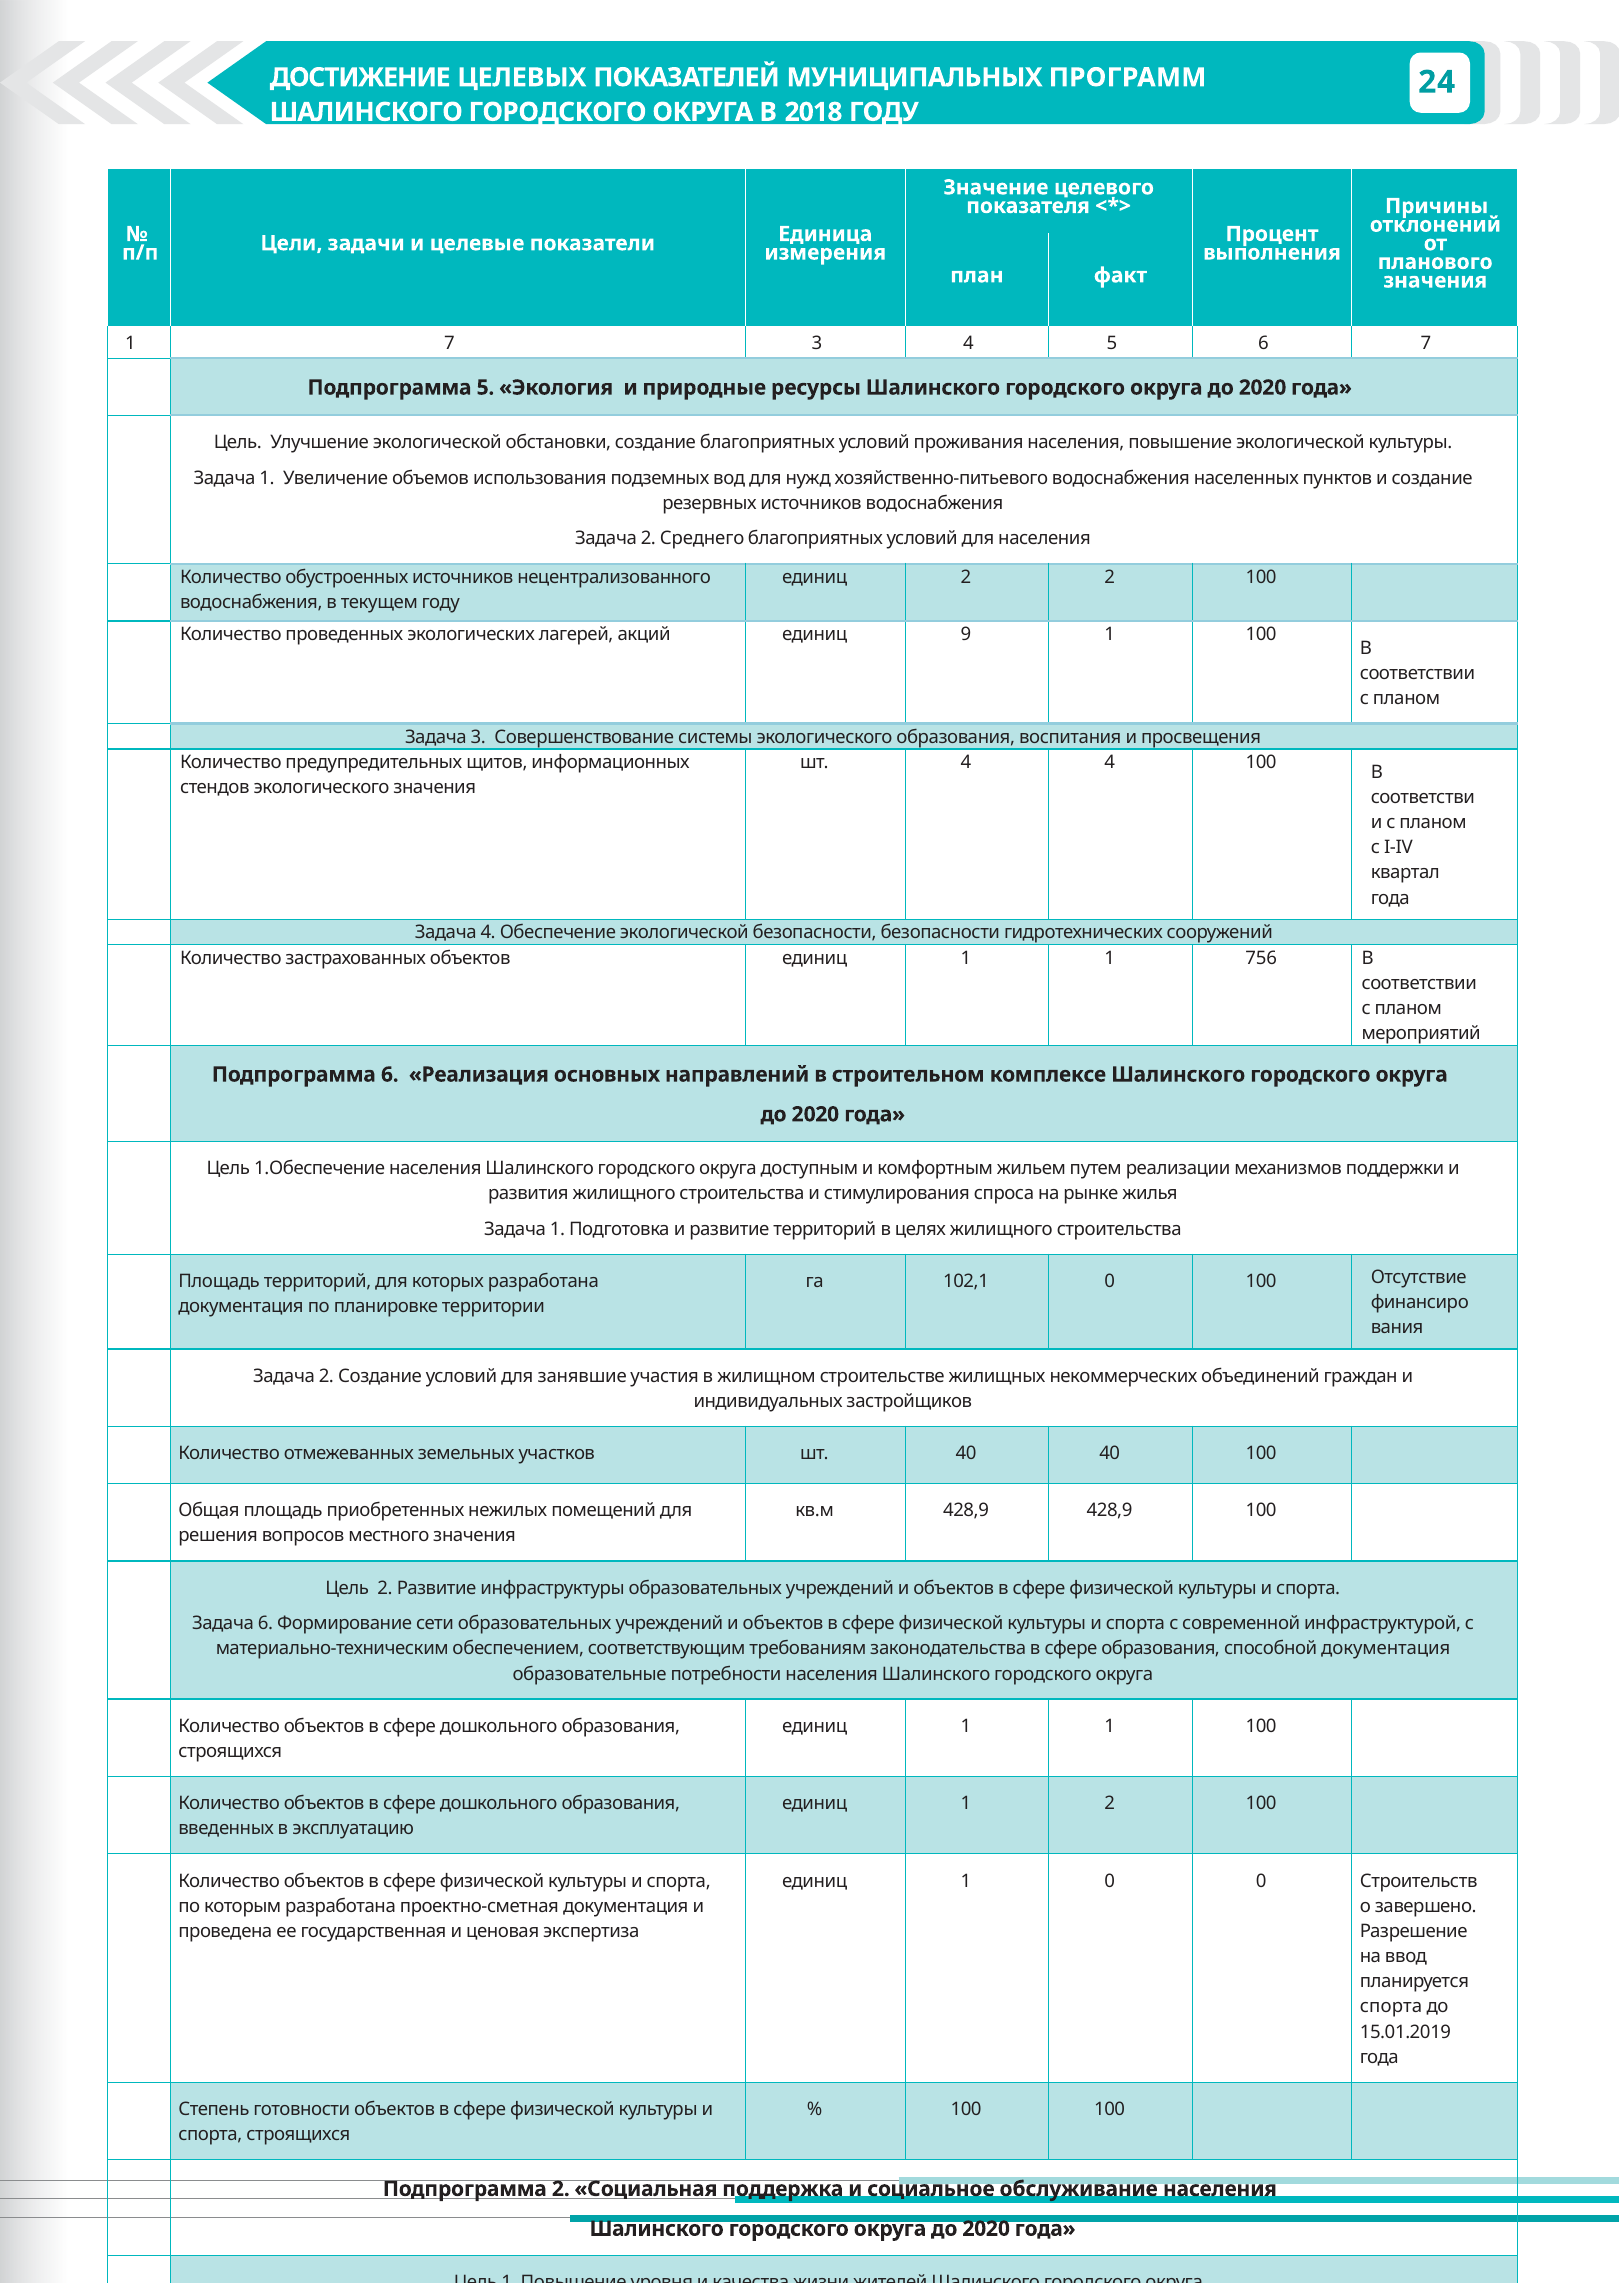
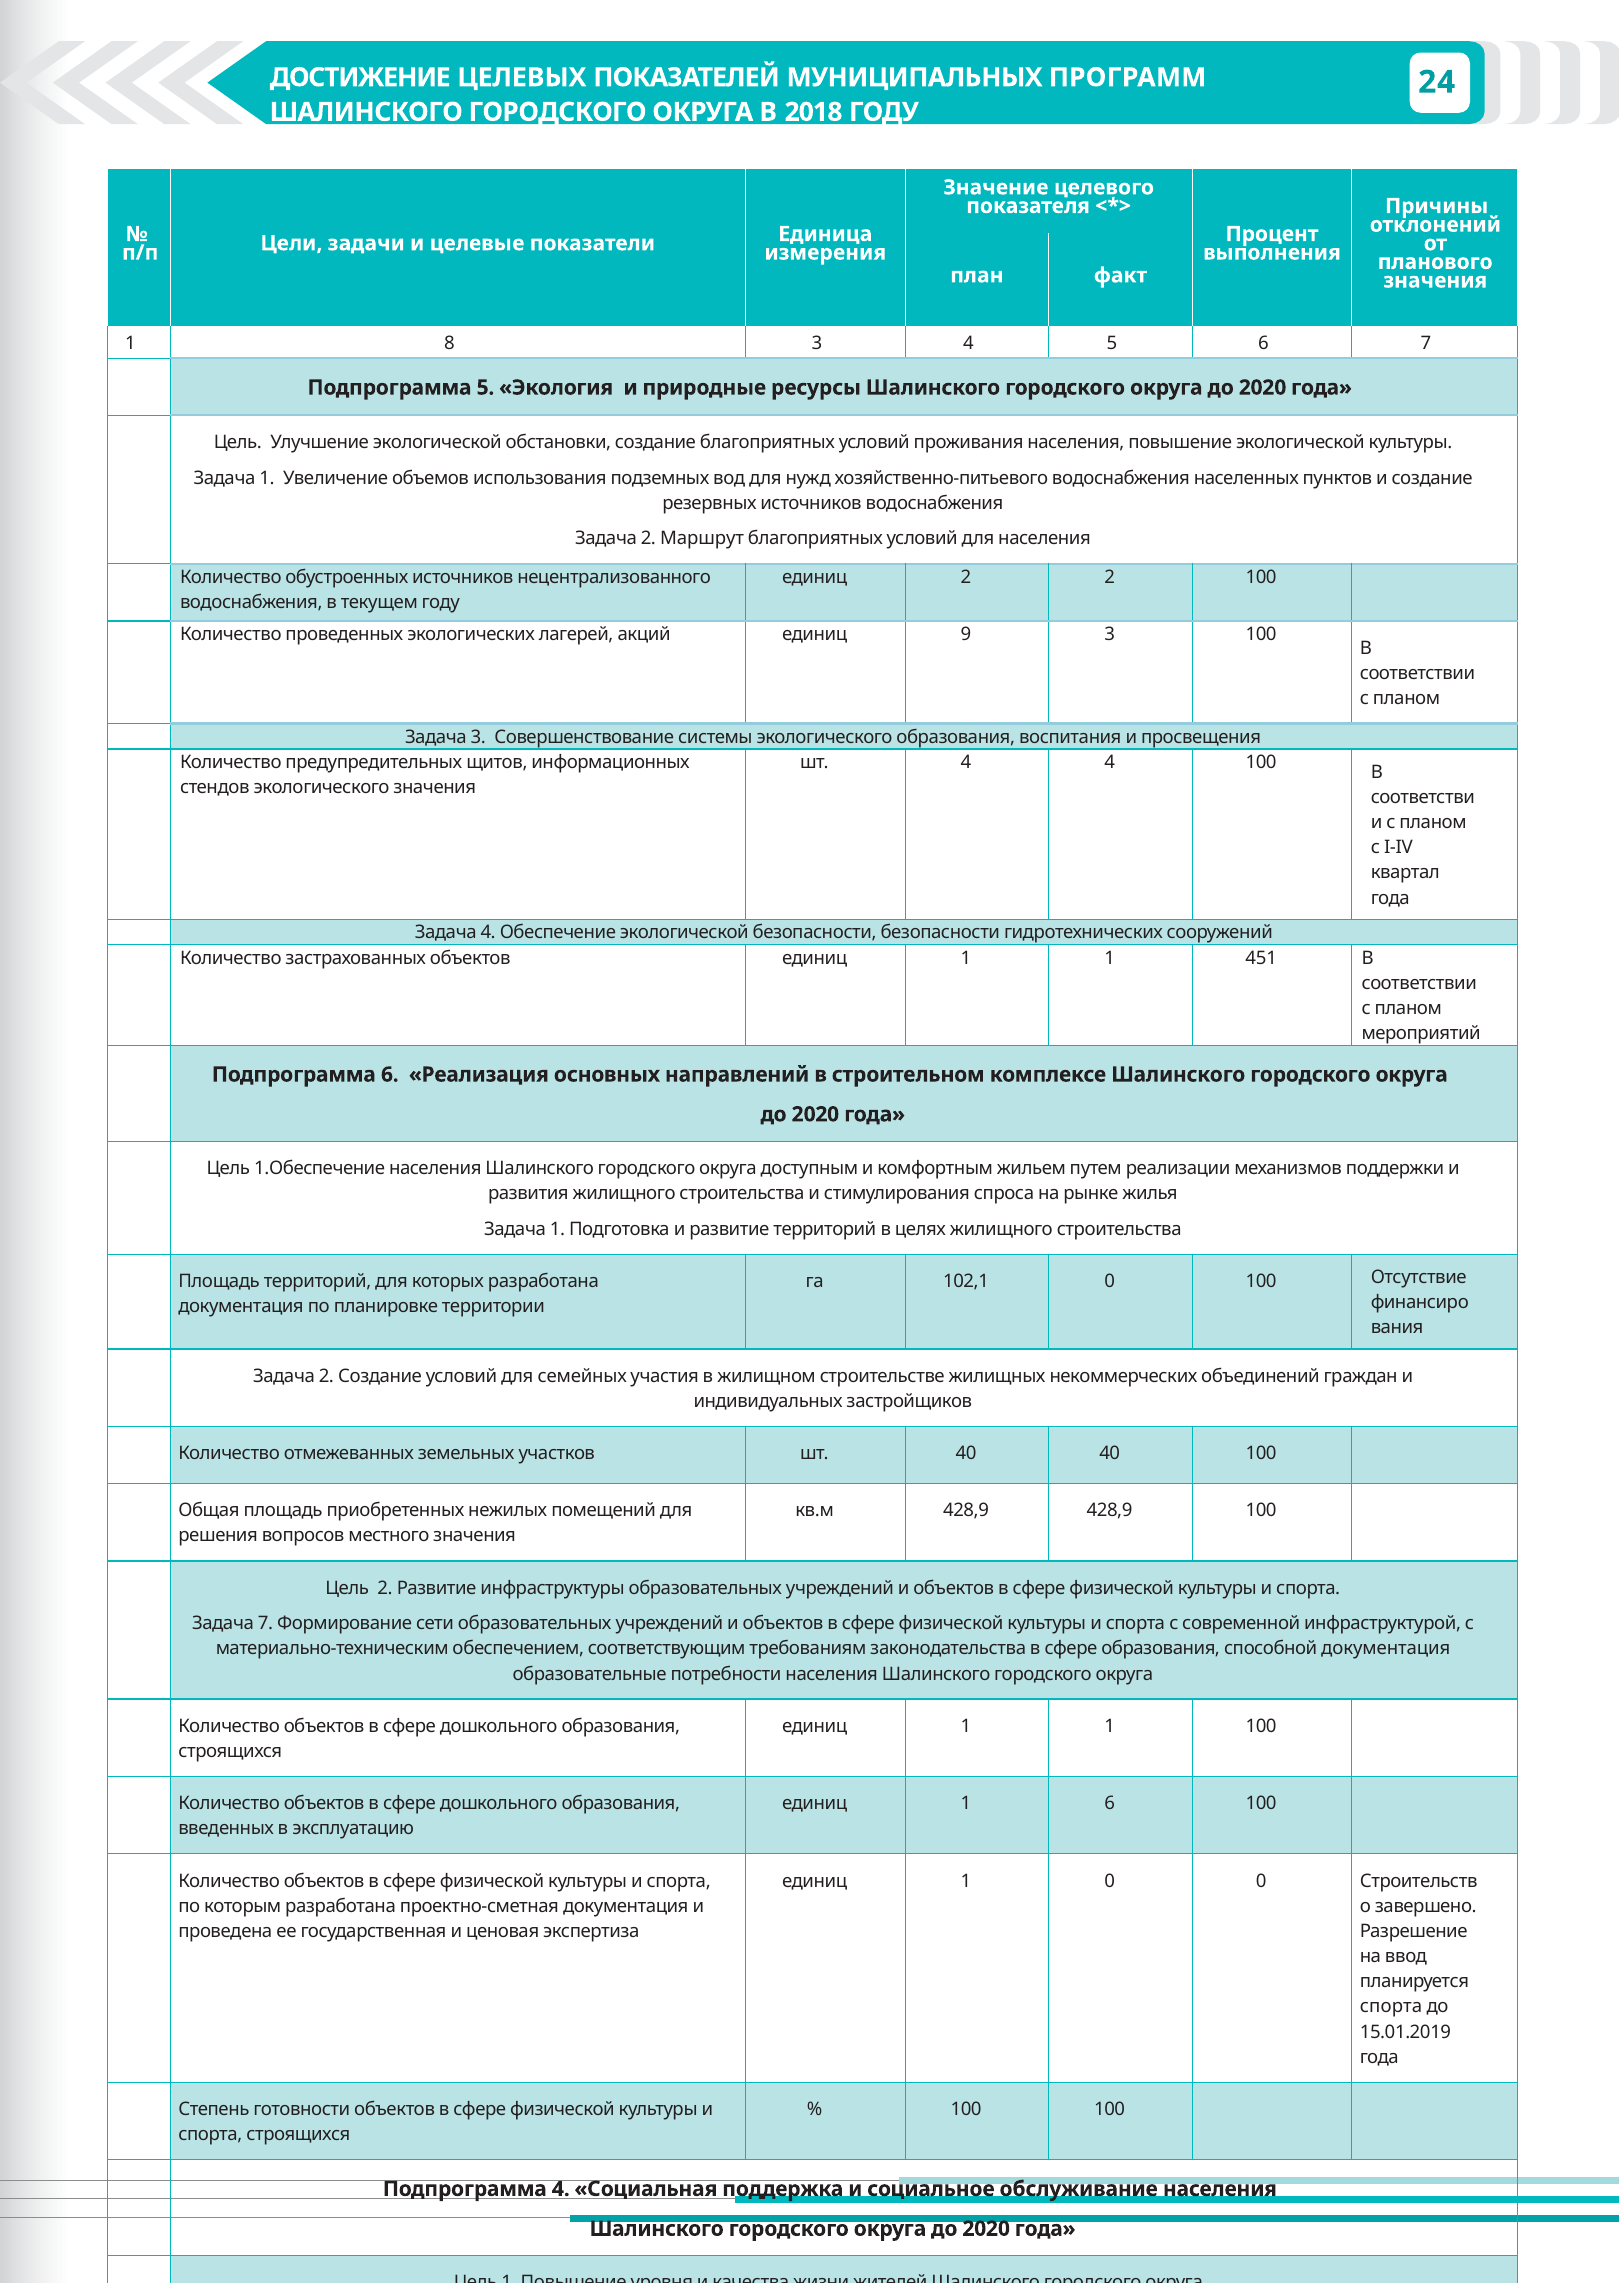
1 7: 7 -> 8
Среднего: Среднего -> Маршрут
9 1: 1 -> 3
756: 756 -> 451
занявшие: занявшие -> семейных
Задача 6: 6 -> 7
1 2: 2 -> 6
Подпрограмма 2: 2 -> 4
